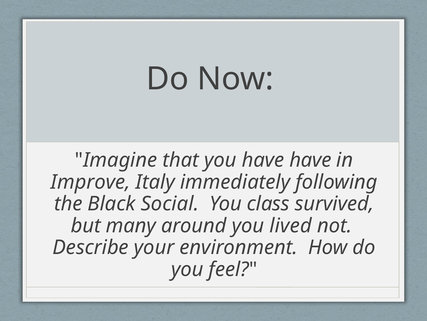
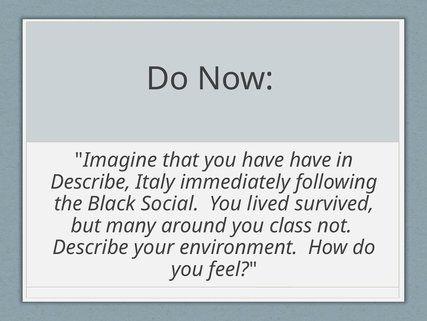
Improve at (90, 182): Improve -> Describe
class: class -> lived
lived: lived -> class
